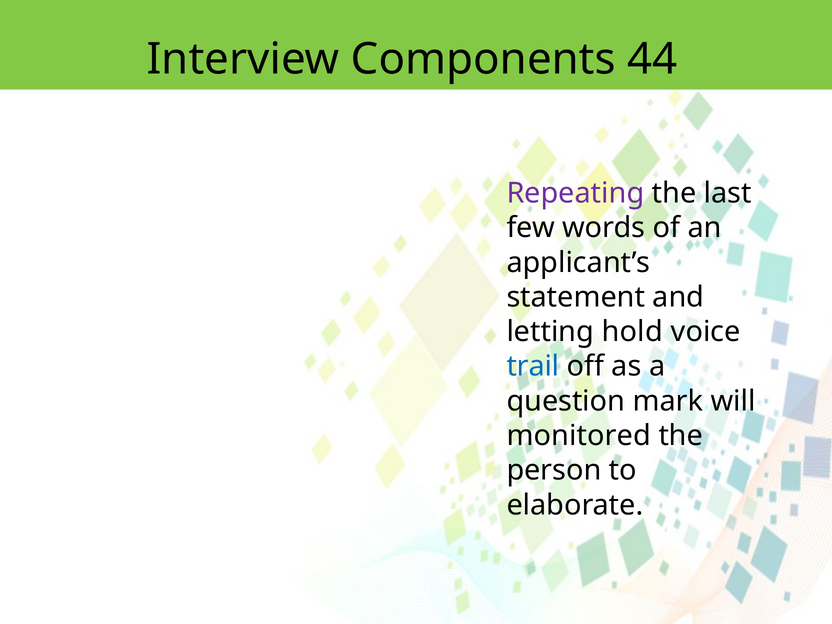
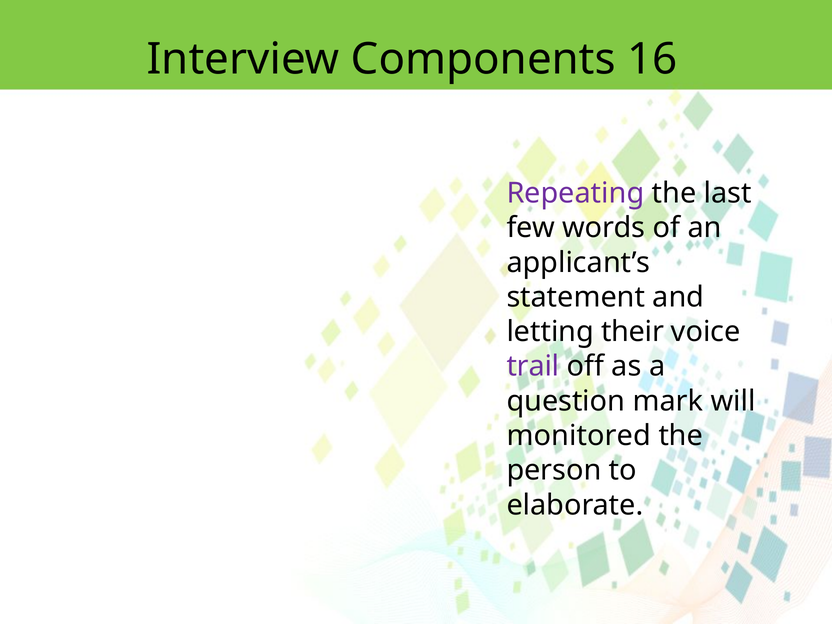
44: 44 -> 16
hold: hold -> their
trail colour: blue -> purple
